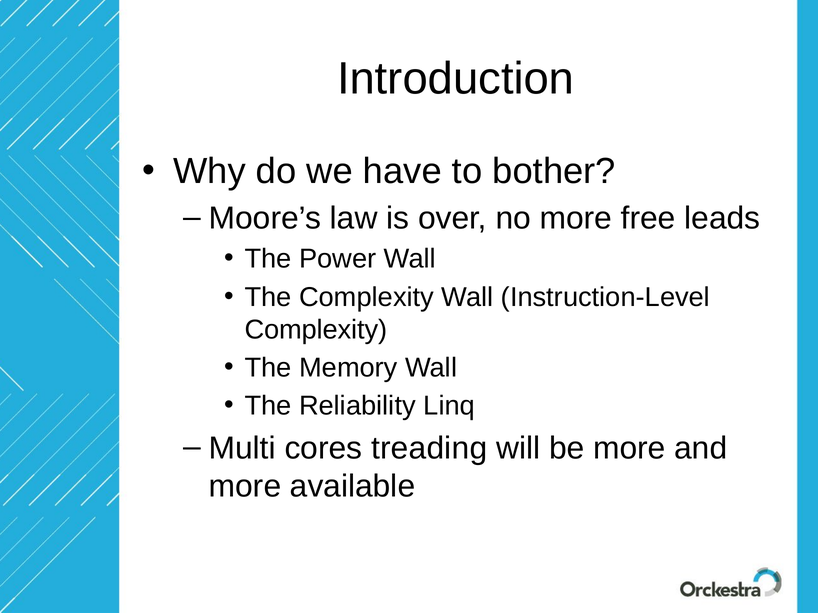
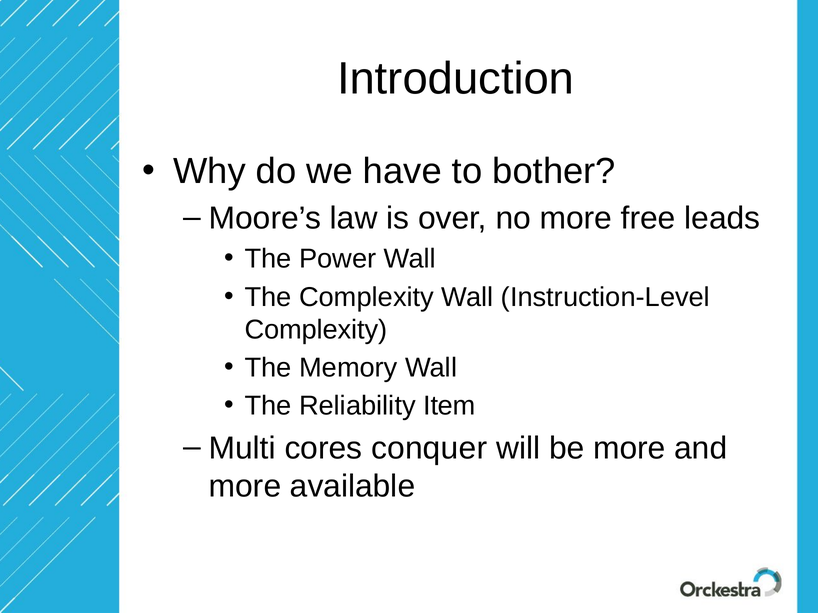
Linq: Linq -> Item
treading: treading -> conquer
